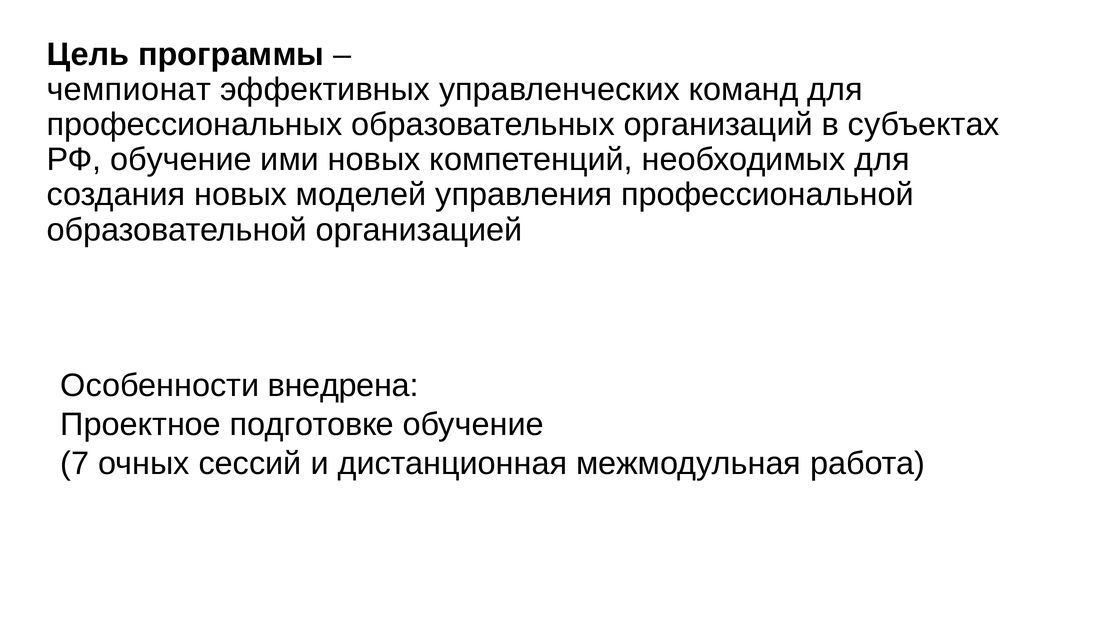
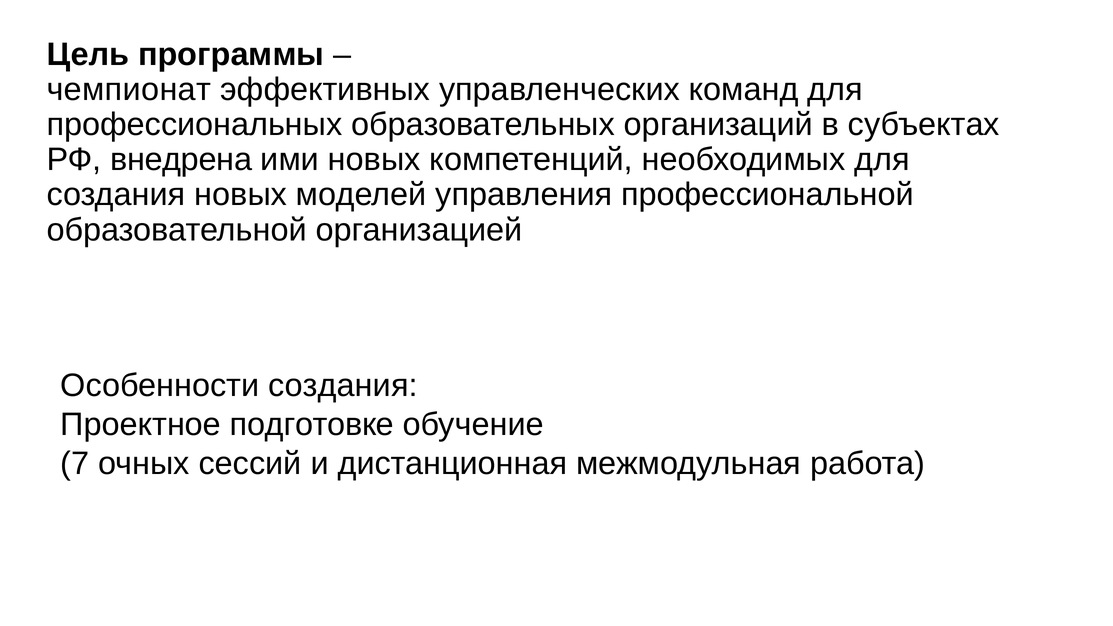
РФ обучение: обучение -> внедрена
Особенности внедрена: внедрена -> создания
